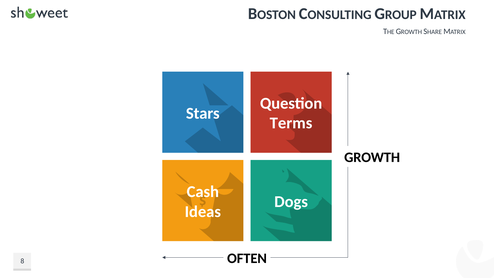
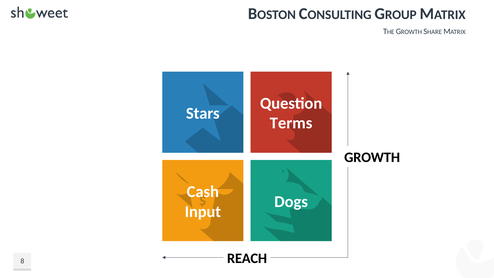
Ideas: Ideas -> Input
OFTEN: OFTEN -> REACH
